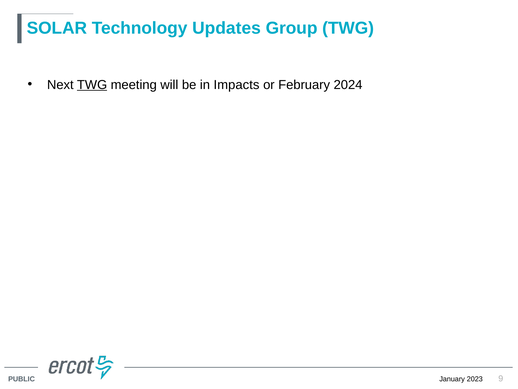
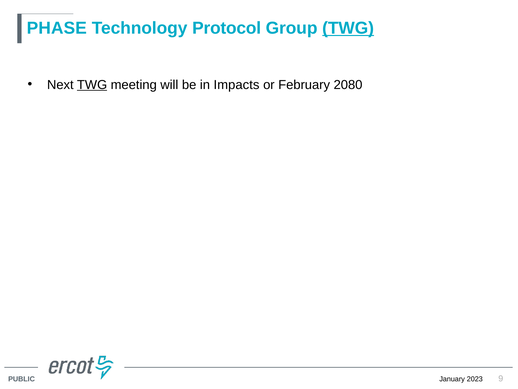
SOLAR: SOLAR -> PHASE
Updates: Updates -> Protocol
TWG at (348, 28) underline: none -> present
2024: 2024 -> 2080
